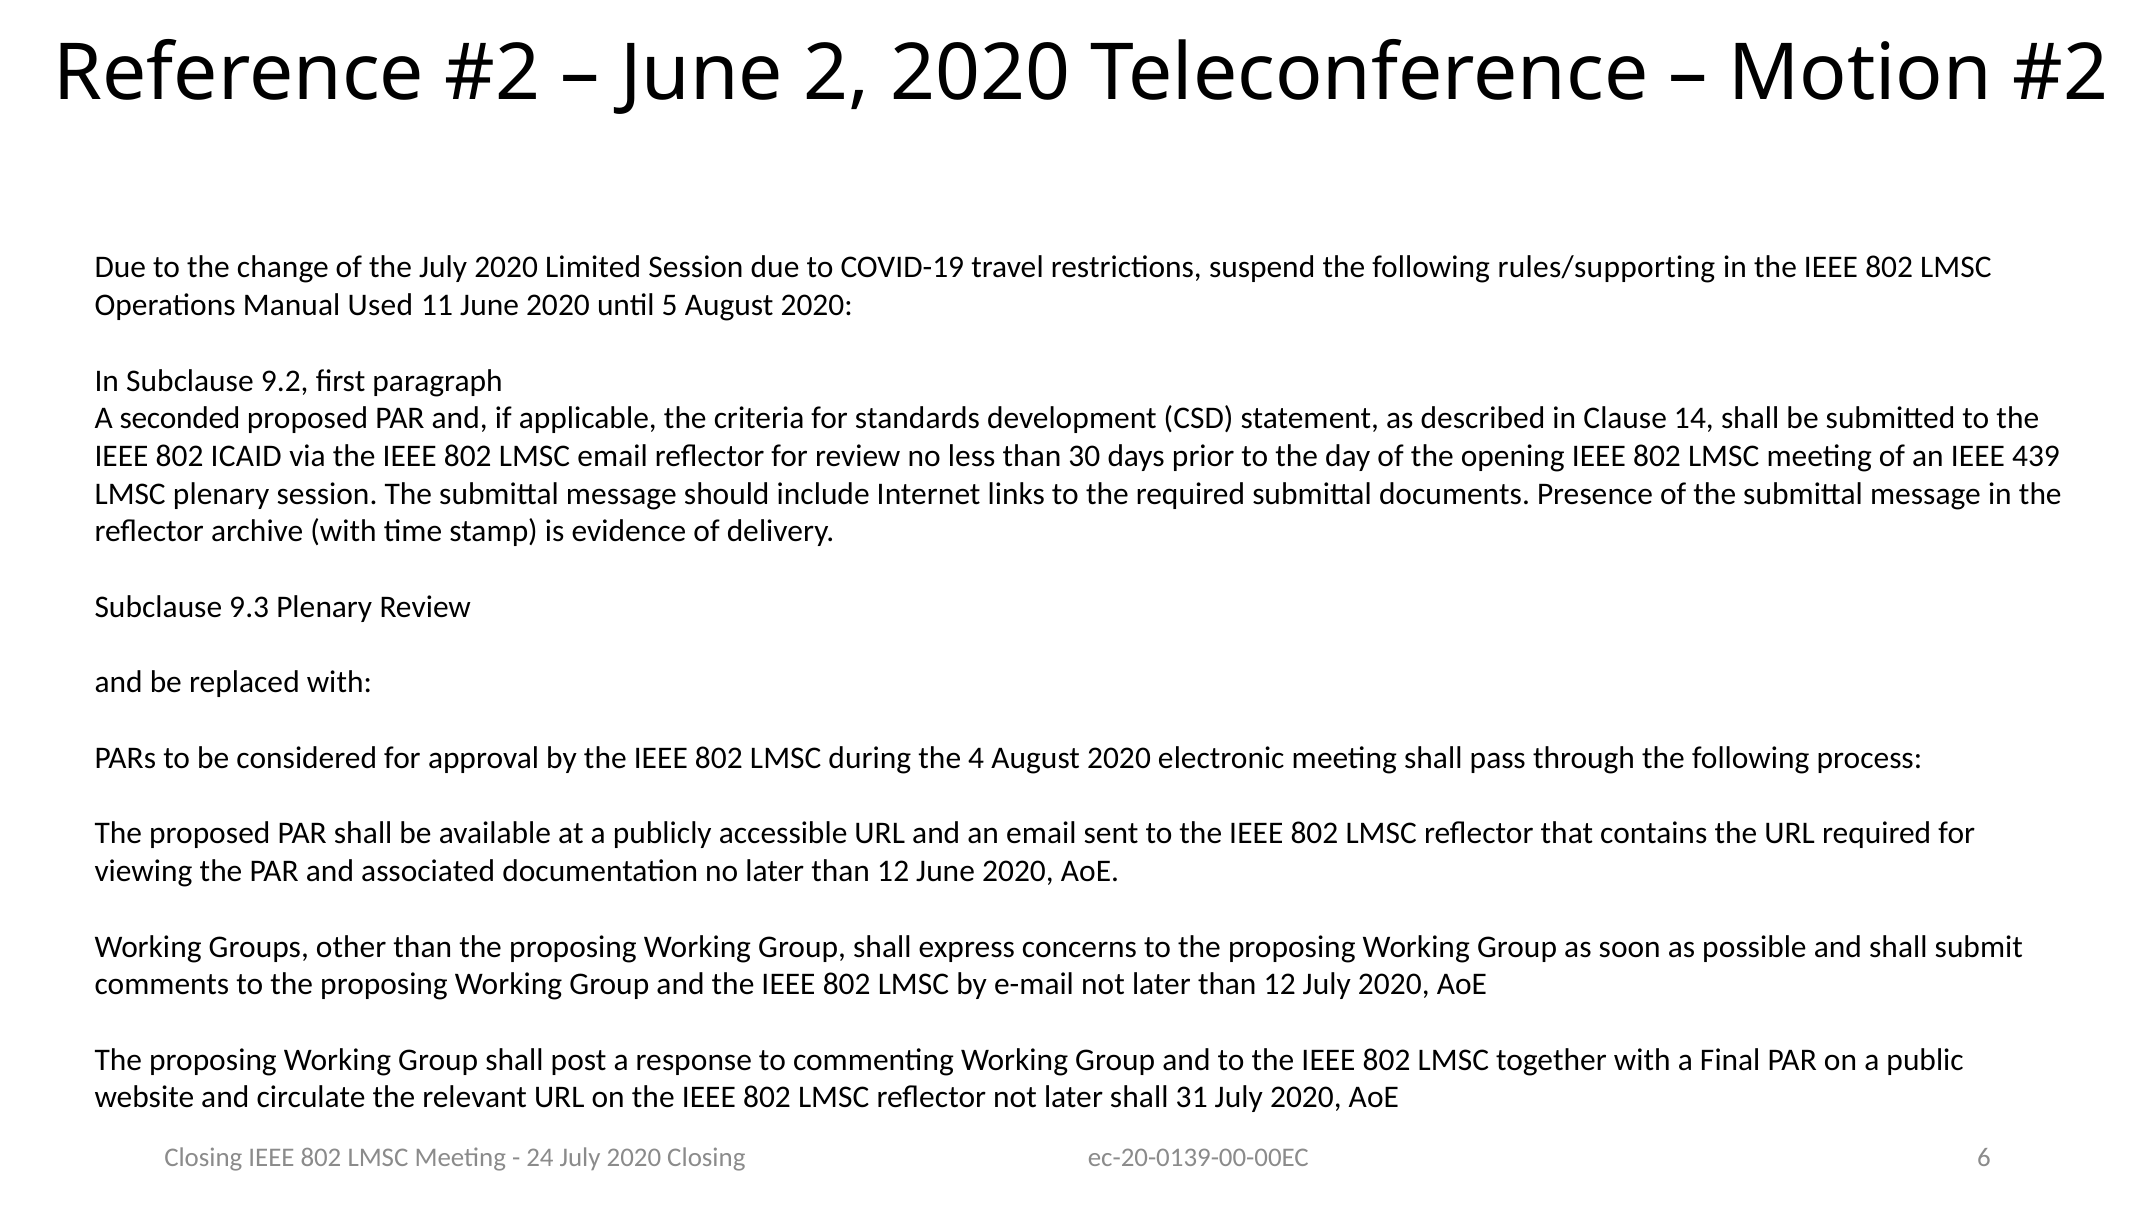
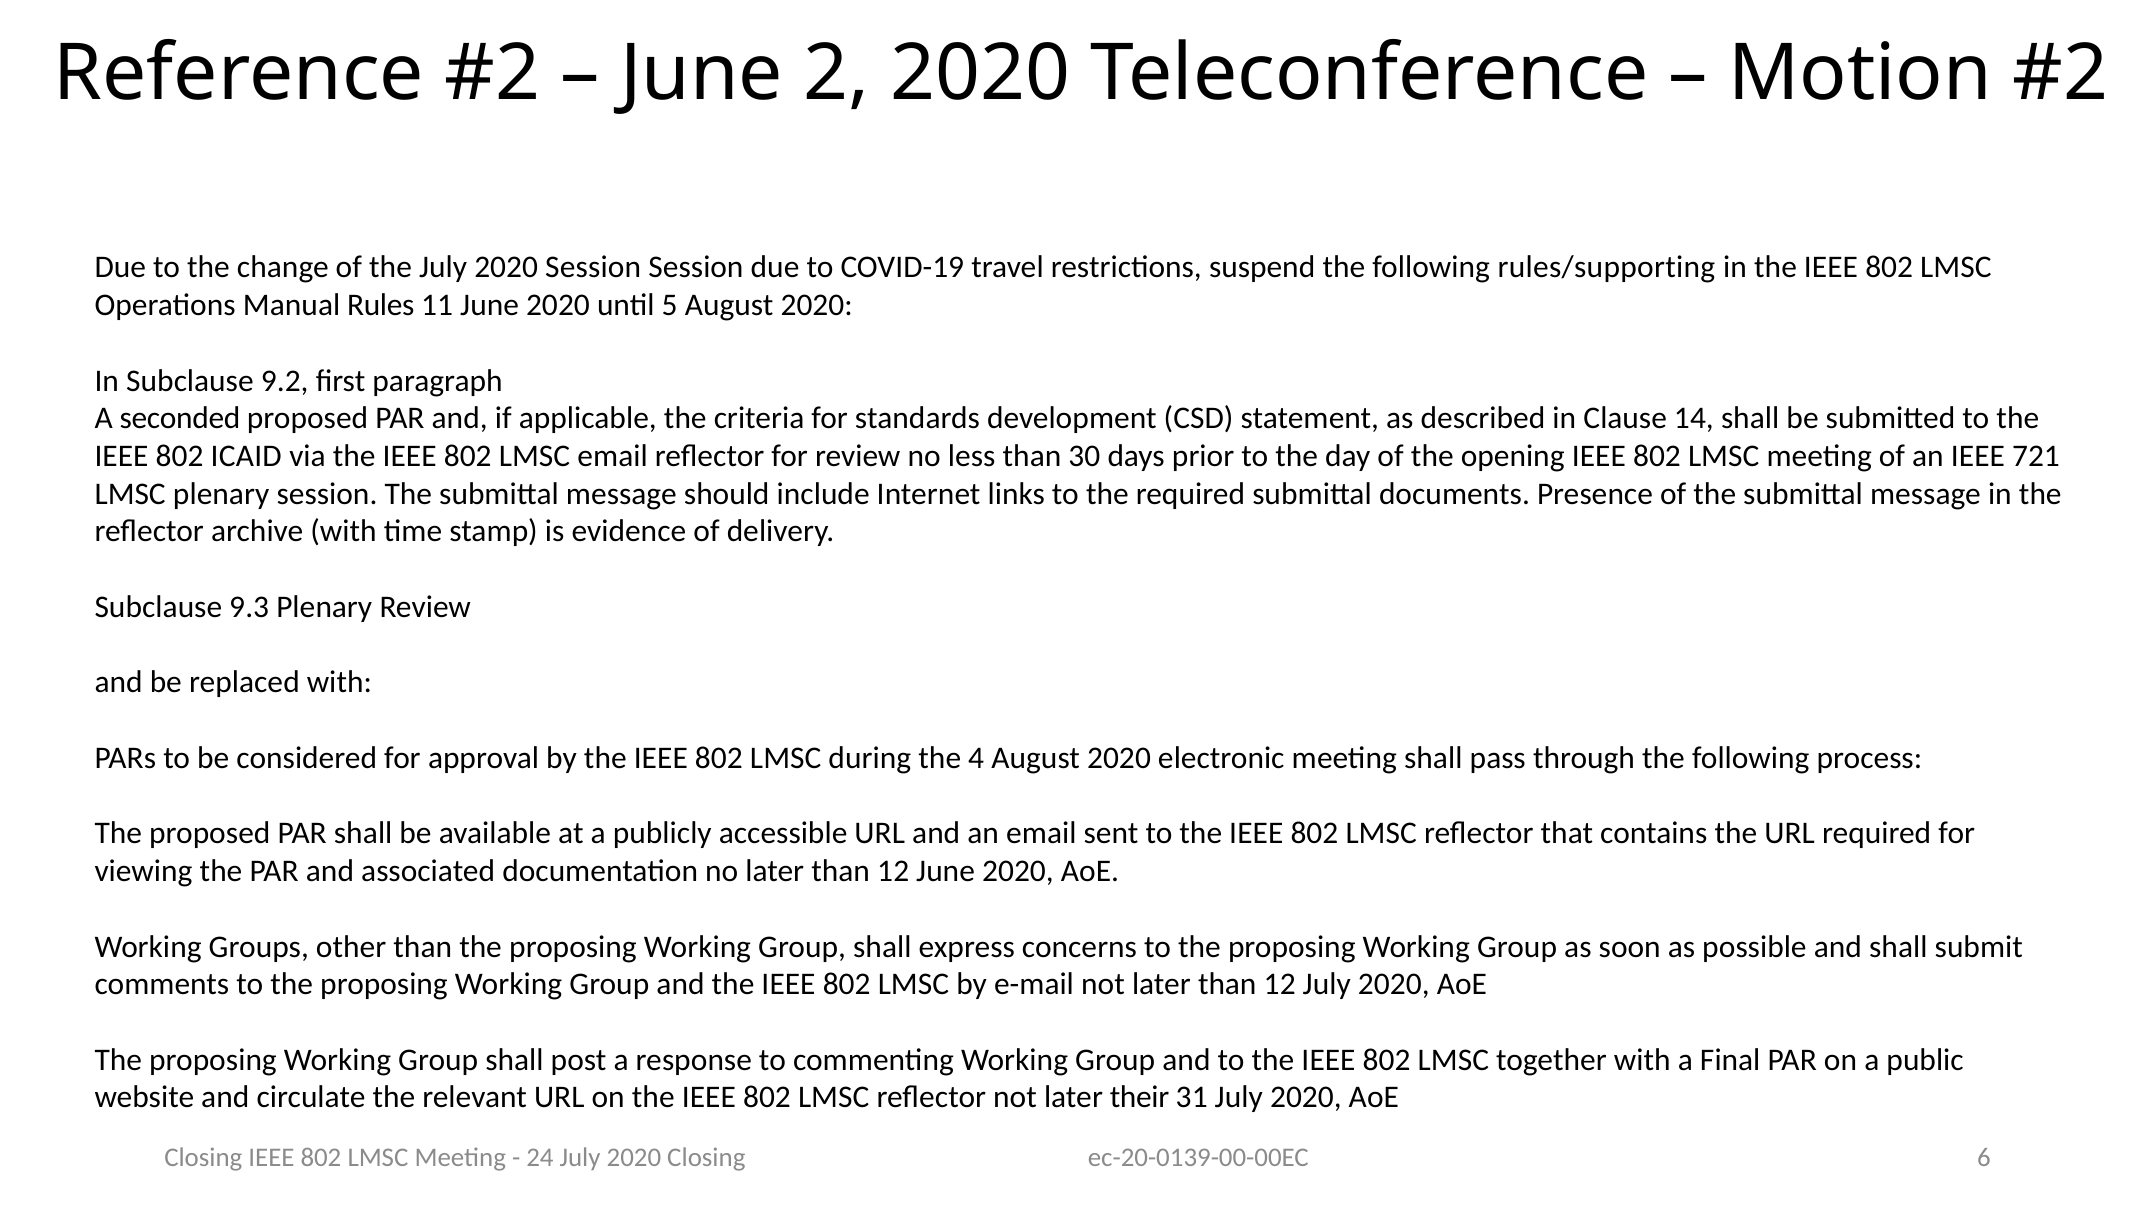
2020 Limited: Limited -> Session
Used: Used -> Rules
439: 439 -> 721
later shall: shall -> their
